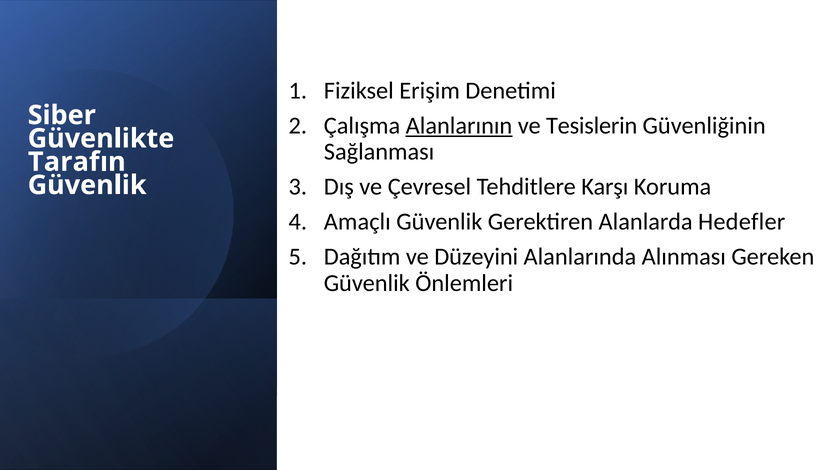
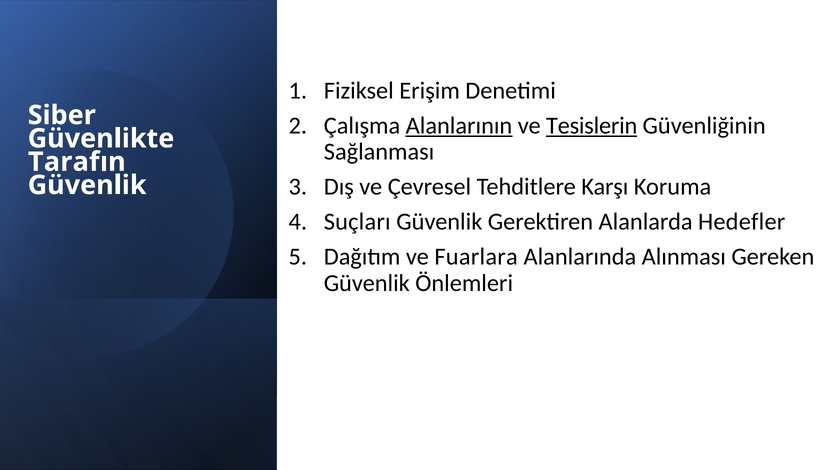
Tesislerin underline: none -> present
Amaçlı: Amaçlı -> Suçları
Düzeyini: Düzeyini -> Fuarlara
